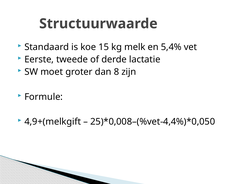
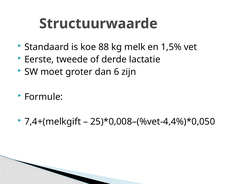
15: 15 -> 88
5,4%: 5,4% -> 1,5%
8: 8 -> 6
4,9+(melkgift: 4,9+(melkgift -> 7,4+(melkgift
